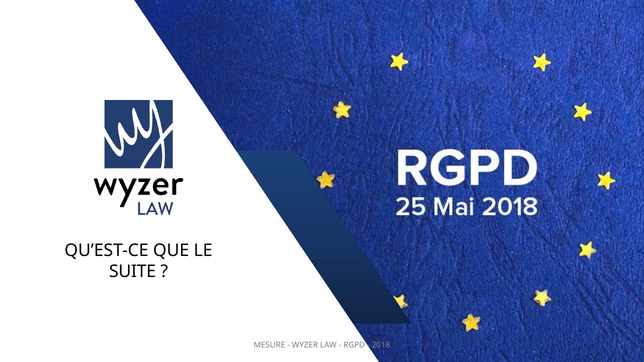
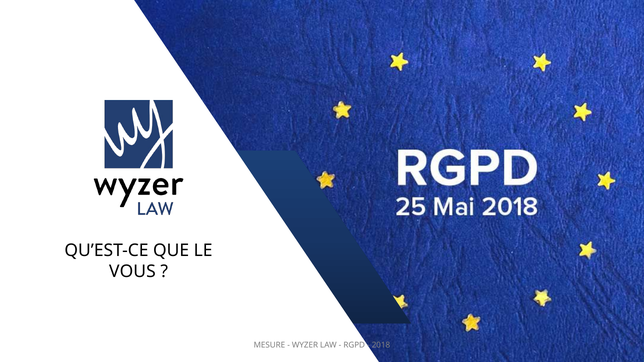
SUITE: SUITE -> VOUS
